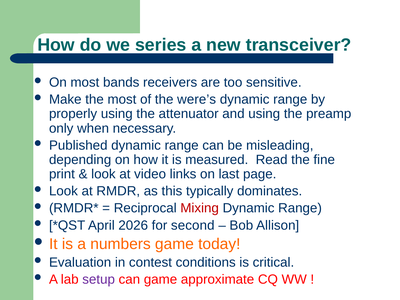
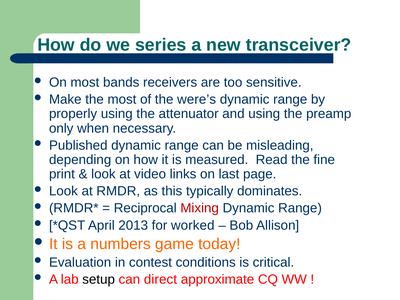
2026: 2026 -> 2013
second: second -> worked
setup colour: purple -> black
can game: game -> direct
